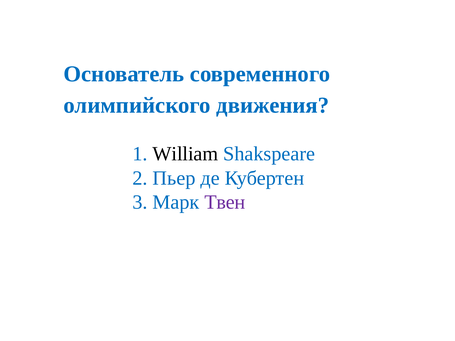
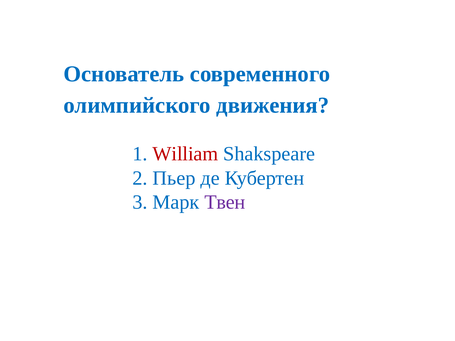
William colour: black -> red
